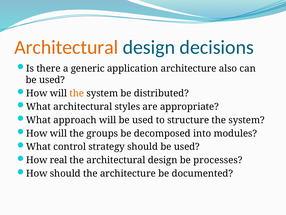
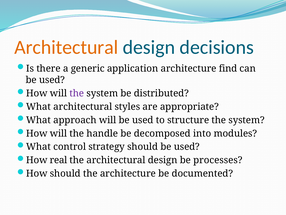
also: also -> find
the at (77, 93) colour: orange -> purple
groups: groups -> handle
